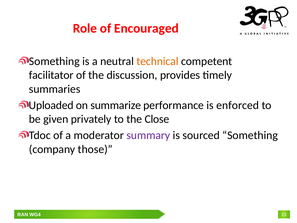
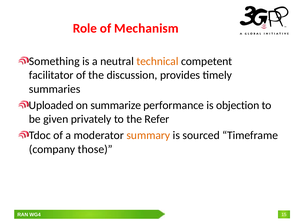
Encouraged: Encouraged -> Mechanism
enforced: enforced -> objection
Close: Close -> Refer
summary colour: purple -> orange
sourced Something: Something -> Timeframe
